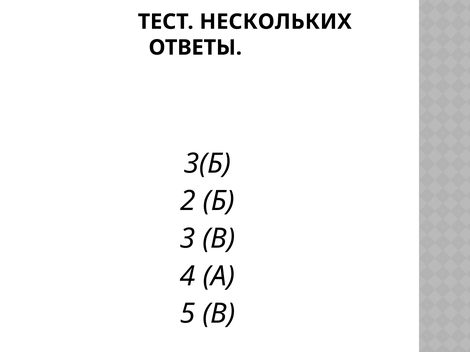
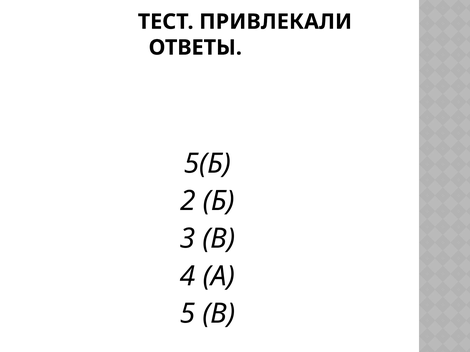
НЕСКОЛЬКИХ: НЕСКОЛЬКИХ -> ПРИВЛЕКАЛИ
3(Б: 3(Б -> 5(Б
